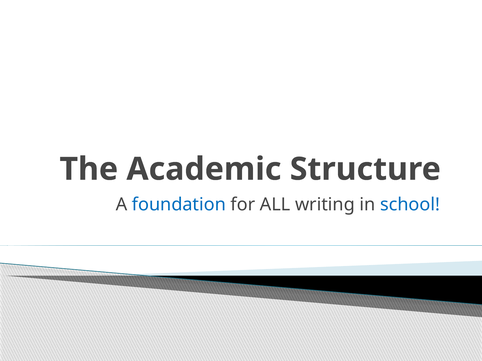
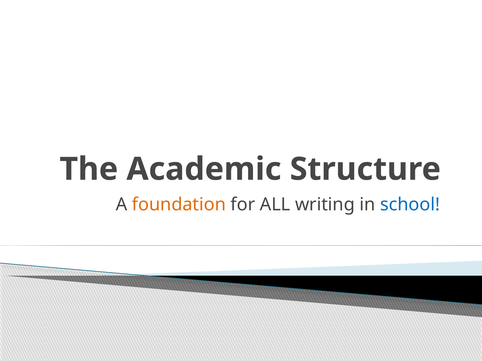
foundation colour: blue -> orange
